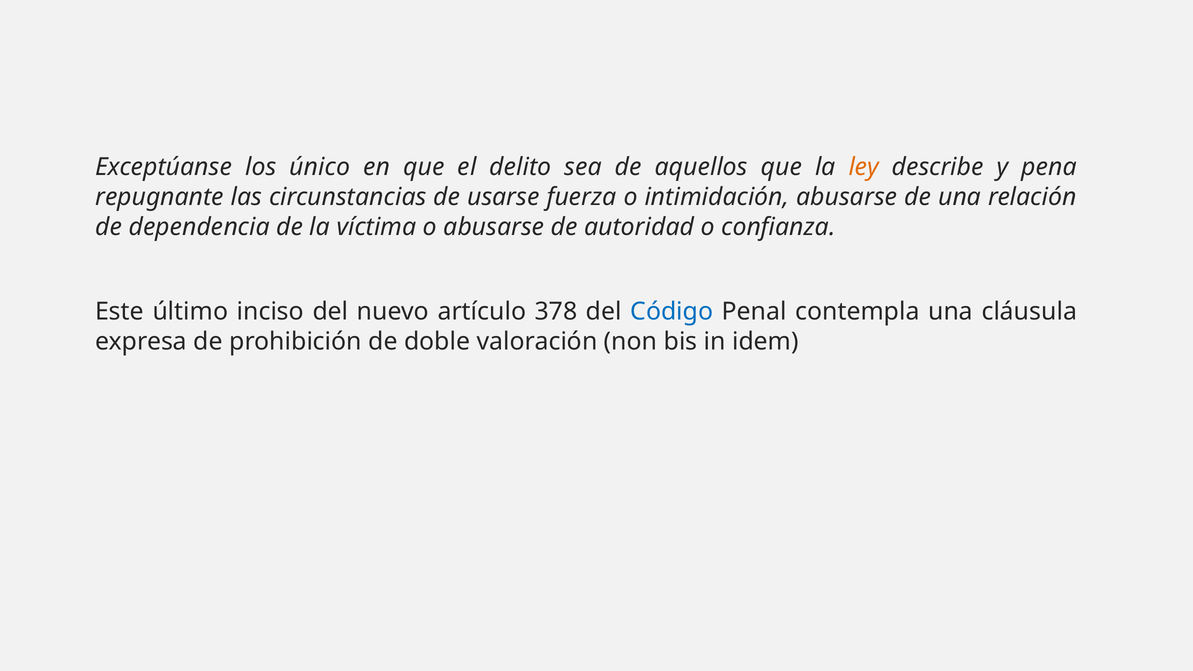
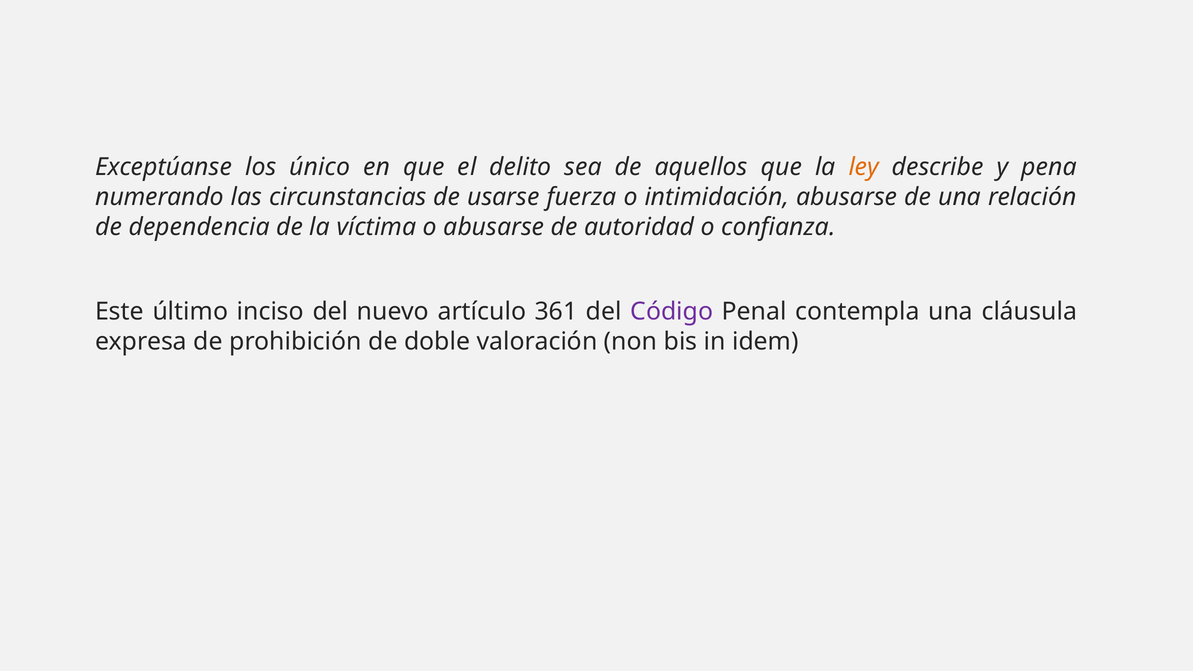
repugnante: repugnante -> numerando
378: 378 -> 361
Código colour: blue -> purple
